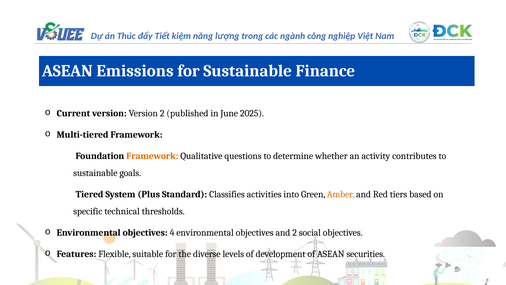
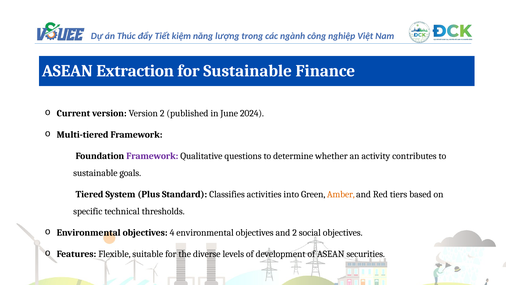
Emissions: Emissions -> Extraction
2025: 2025 -> 2024
Framework at (152, 156) colour: orange -> purple
